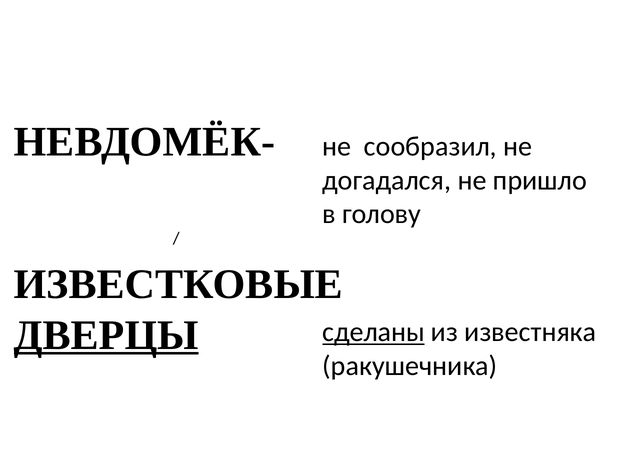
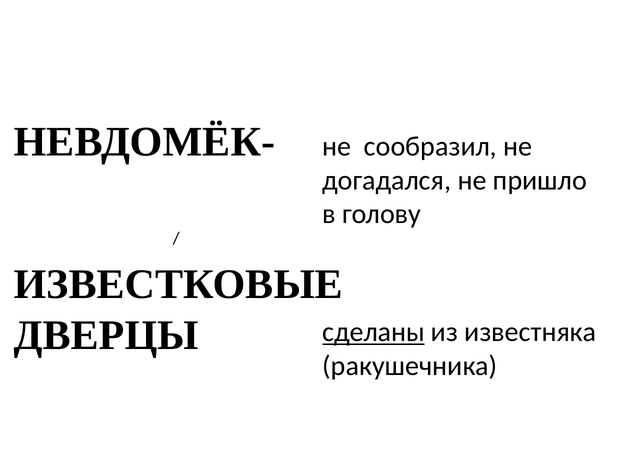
ДВЕРЦЫ underline: present -> none
